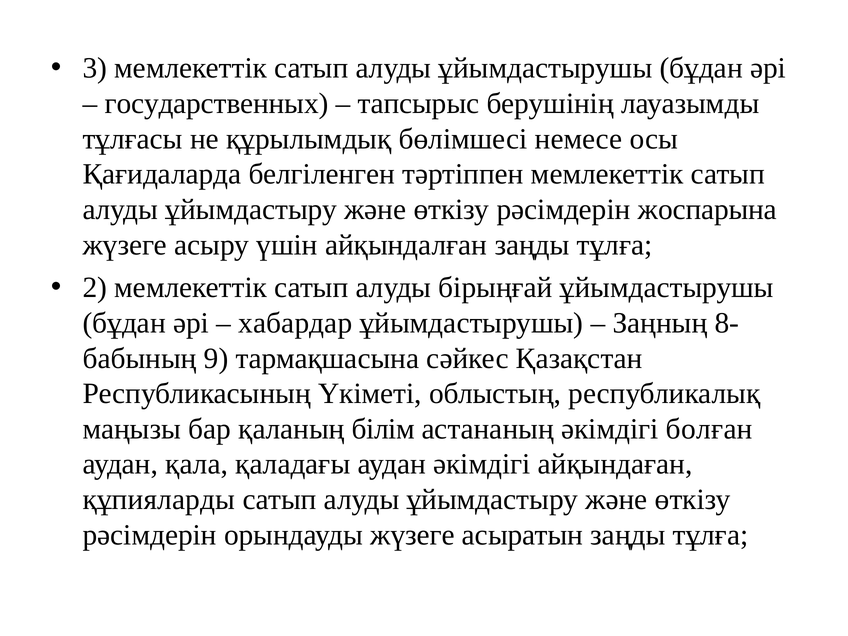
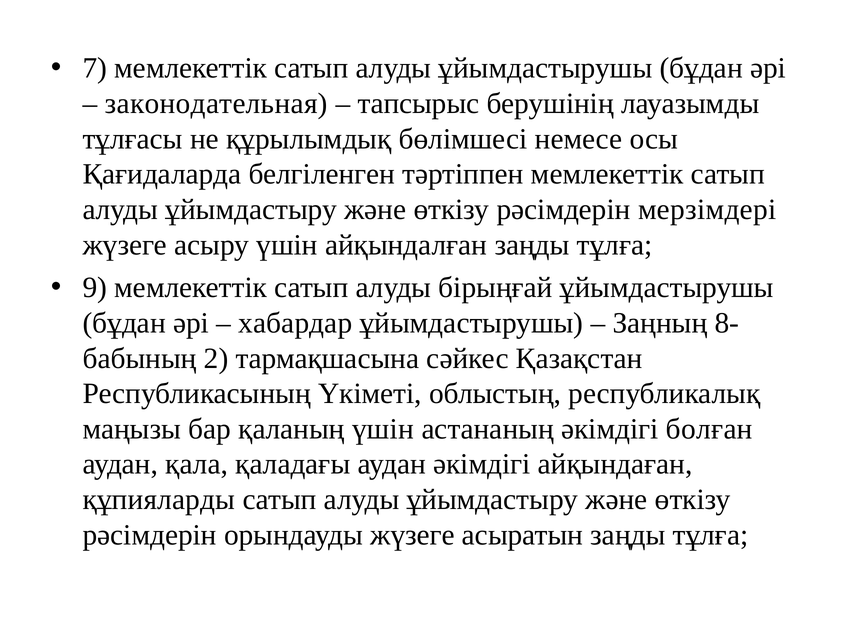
3: 3 -> 7
государственных: государственных -> законодательная
жоспарына: жоспарына -> мерзімдері
2: 2 -> 9
9: 9 -> 2
қаланың білім: білім -> үшін
